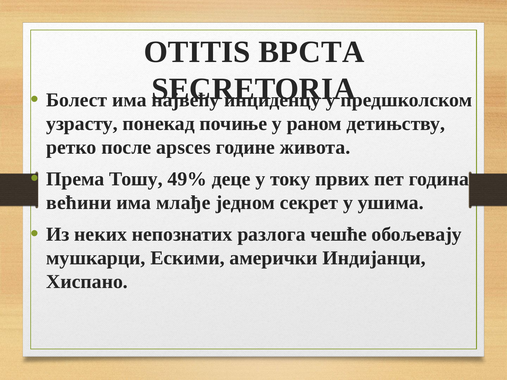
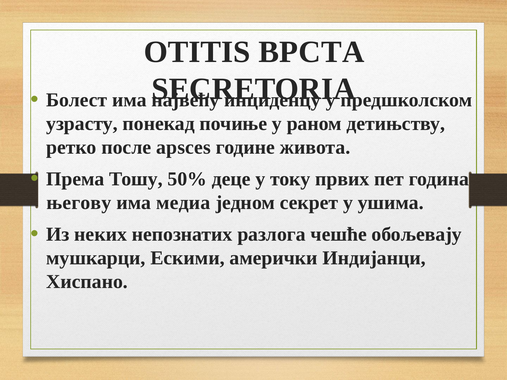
49%: 49% -> 50%
већини: већини -> његову
млађе: млађе -> медиа
